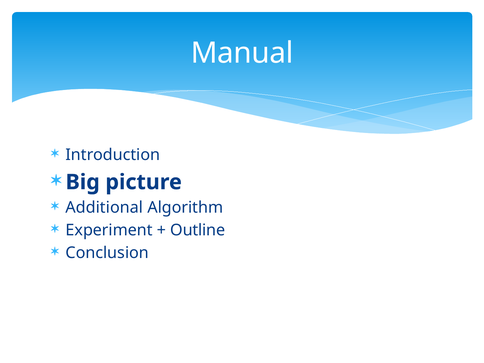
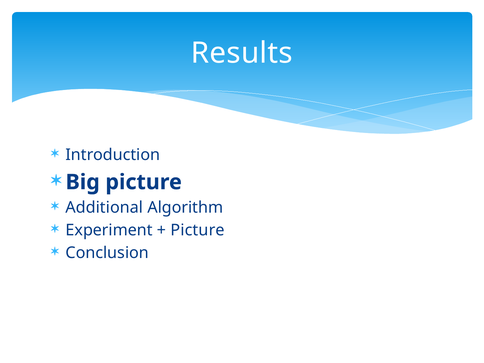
Manual: Manual -> Results
Outline at (198, 230): Outline -> Picture
